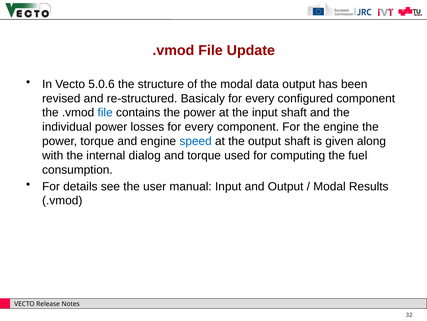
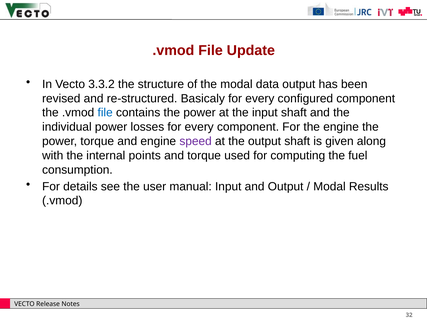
5.0.6: 5.0.6 -> 3.3.2
speed colour: blue -> purple
dialog: dialog -> points
